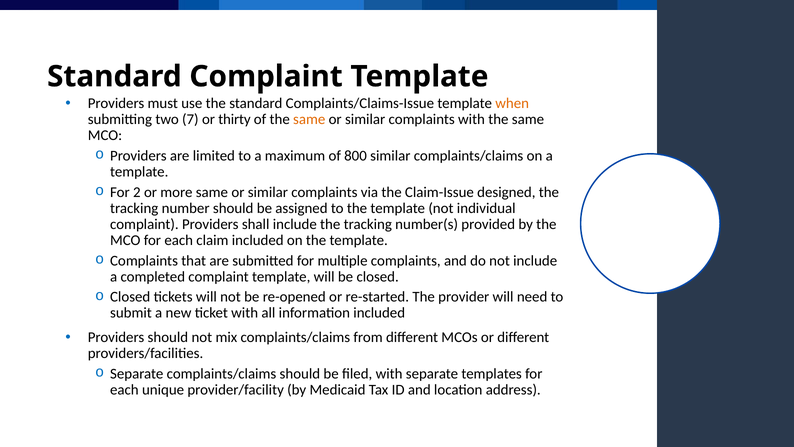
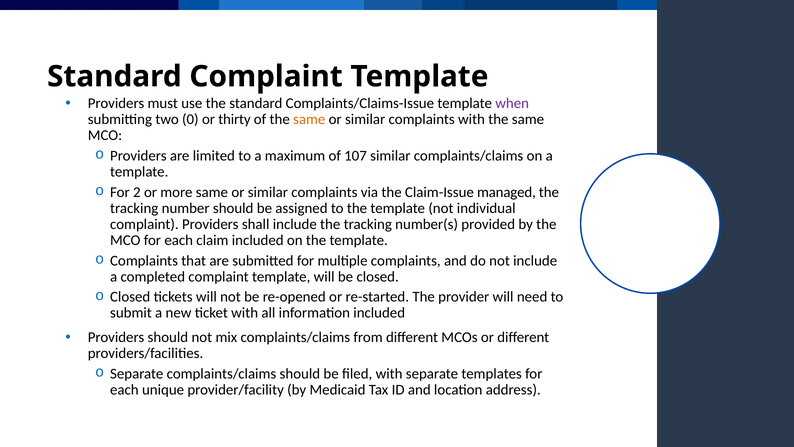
when colour: orange -> purple
7: 7 -> 0
800: 800 -> 107
designed: designed -> managed
